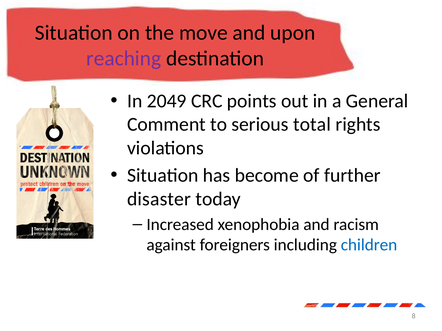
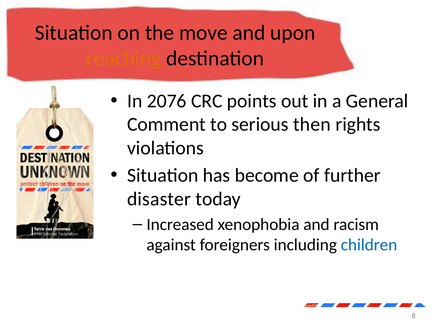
reaching colour: purple -> orange
2049: 2049 -> 2076
total: total -> then
